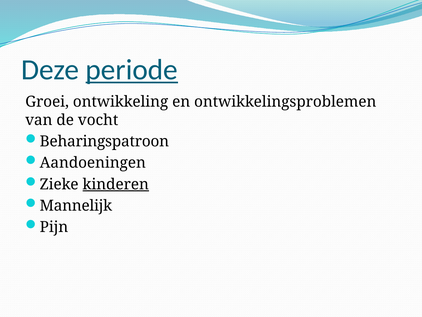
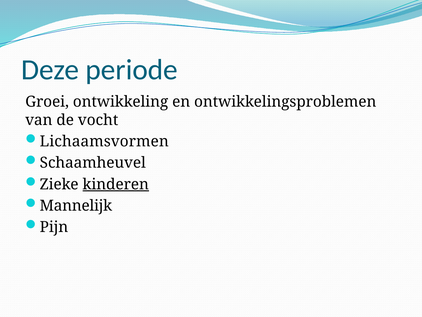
periode underline: present -> none
Beharingspatroon: Beharingspatroon -> Lichaamsvormen
Aandoeningen: Aandoeningen -> Schaamheuvel
